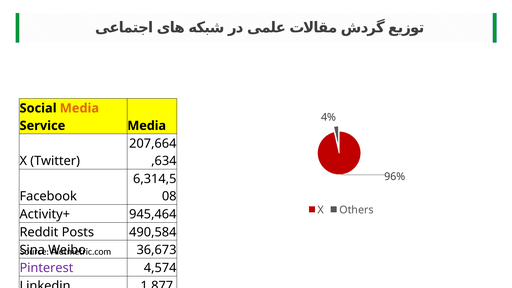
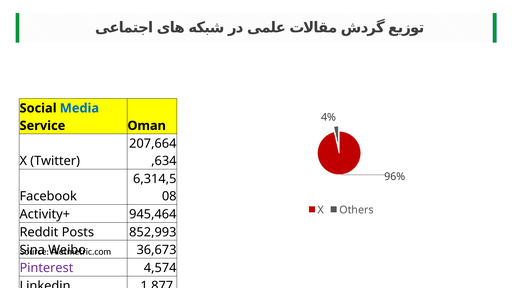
Media at (79, 108) colour: orange -> blue
Service Media: Media -> Oman
490,584: 490,584 -> 852,993
